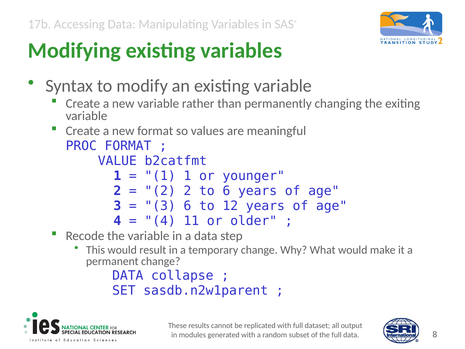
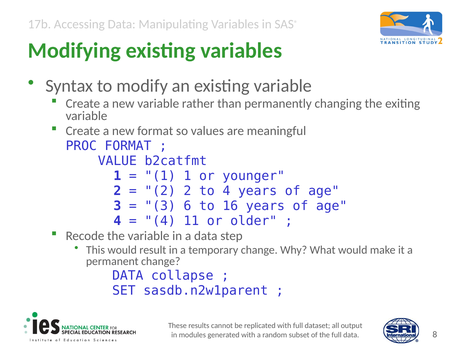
to 6: 6 -> 4
12: 12 -> 16
